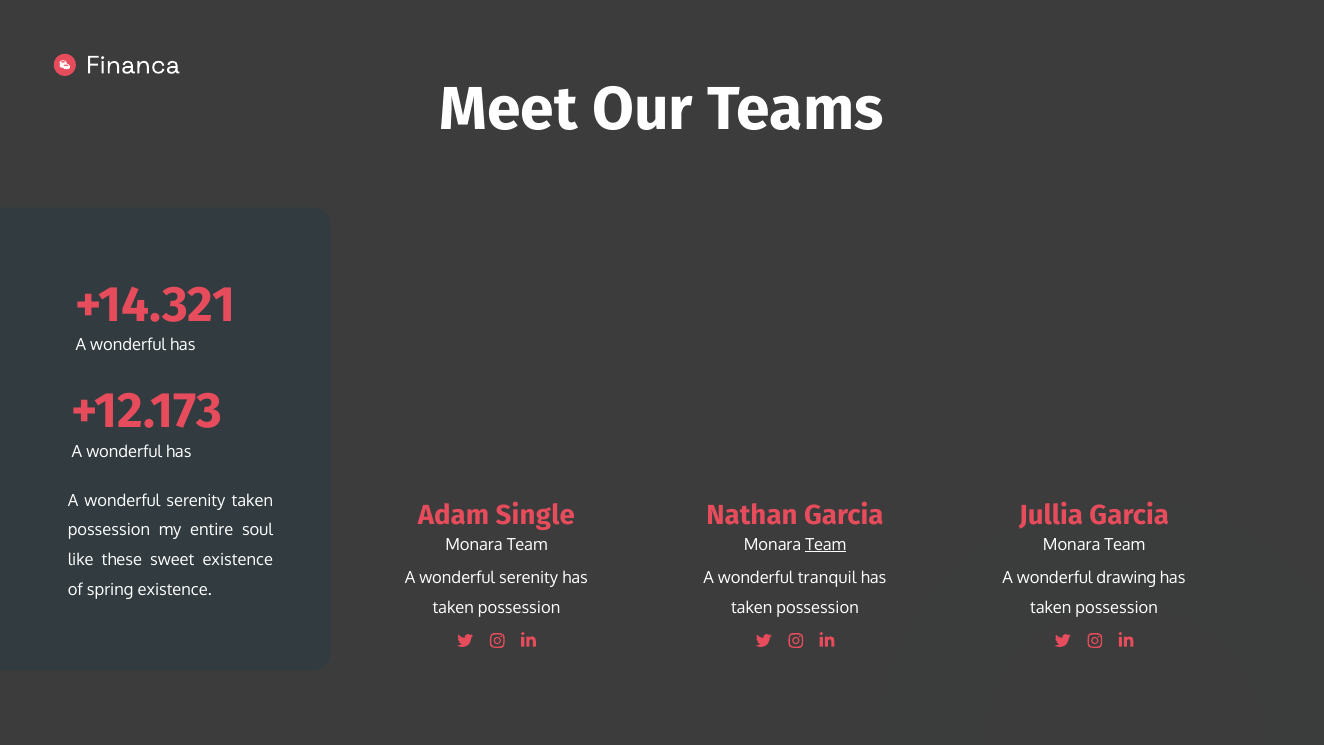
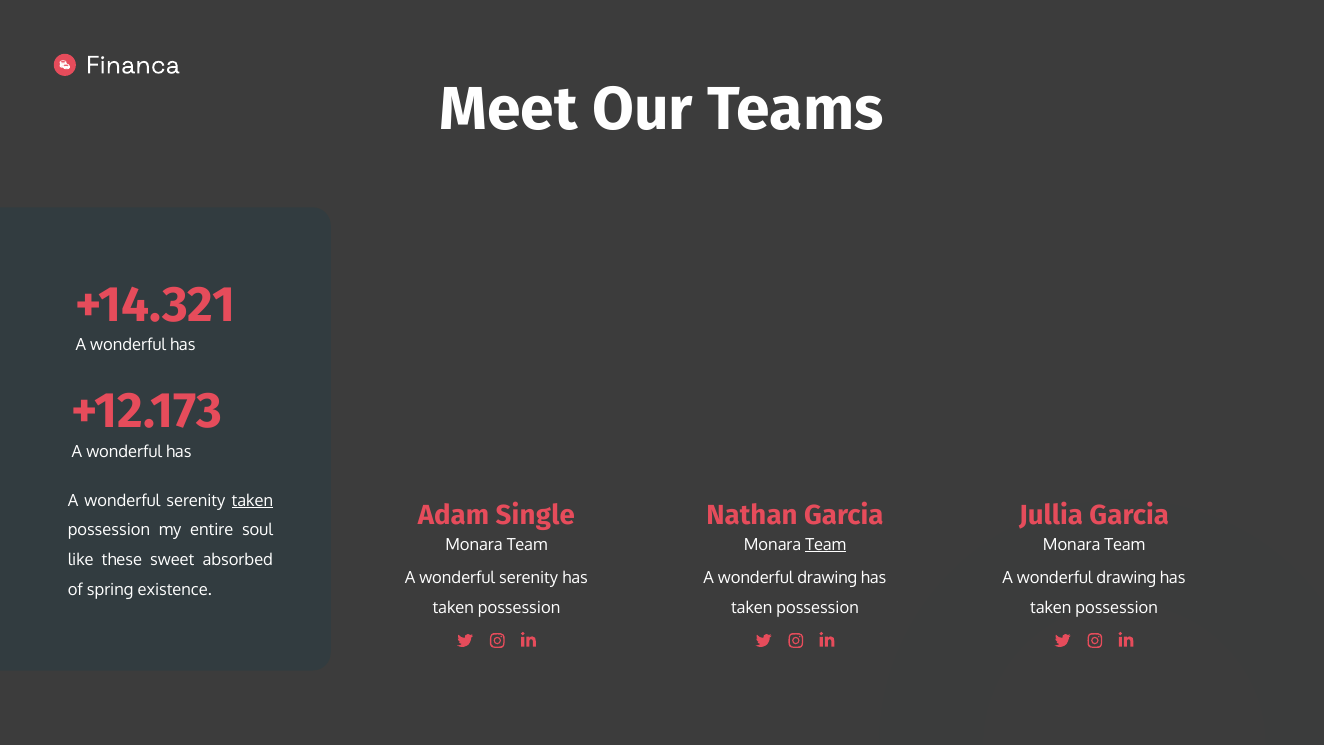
taken at (252, 500) underline: none -> present
sweet existence: existence -> absorbed
tranquil at (827, 578): tranquil -> drawing
